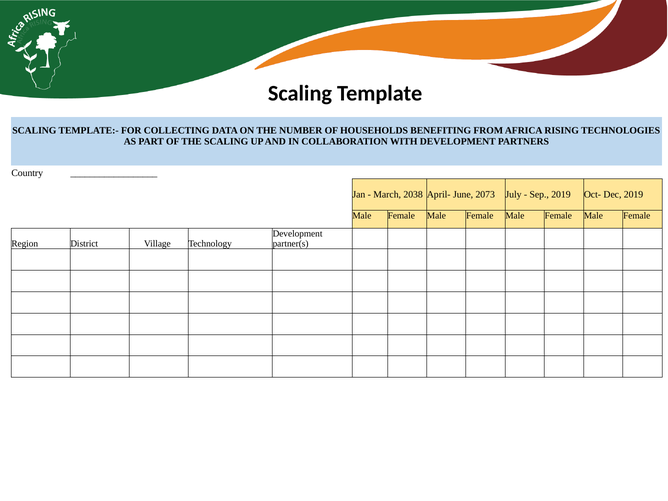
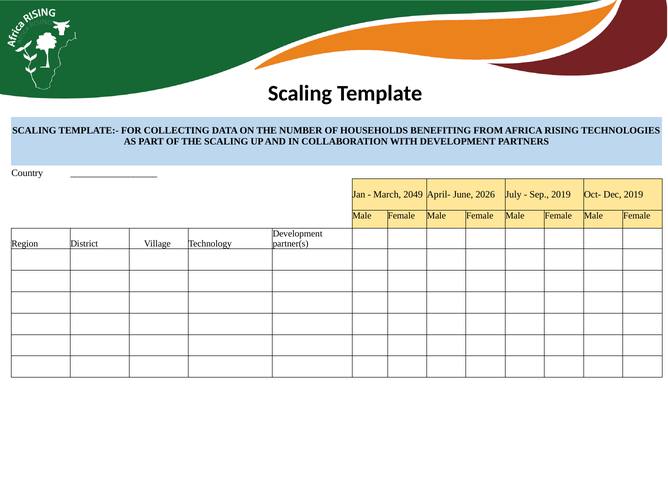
2038: 2038 -> 2049
2073: 2073 -> 2026
